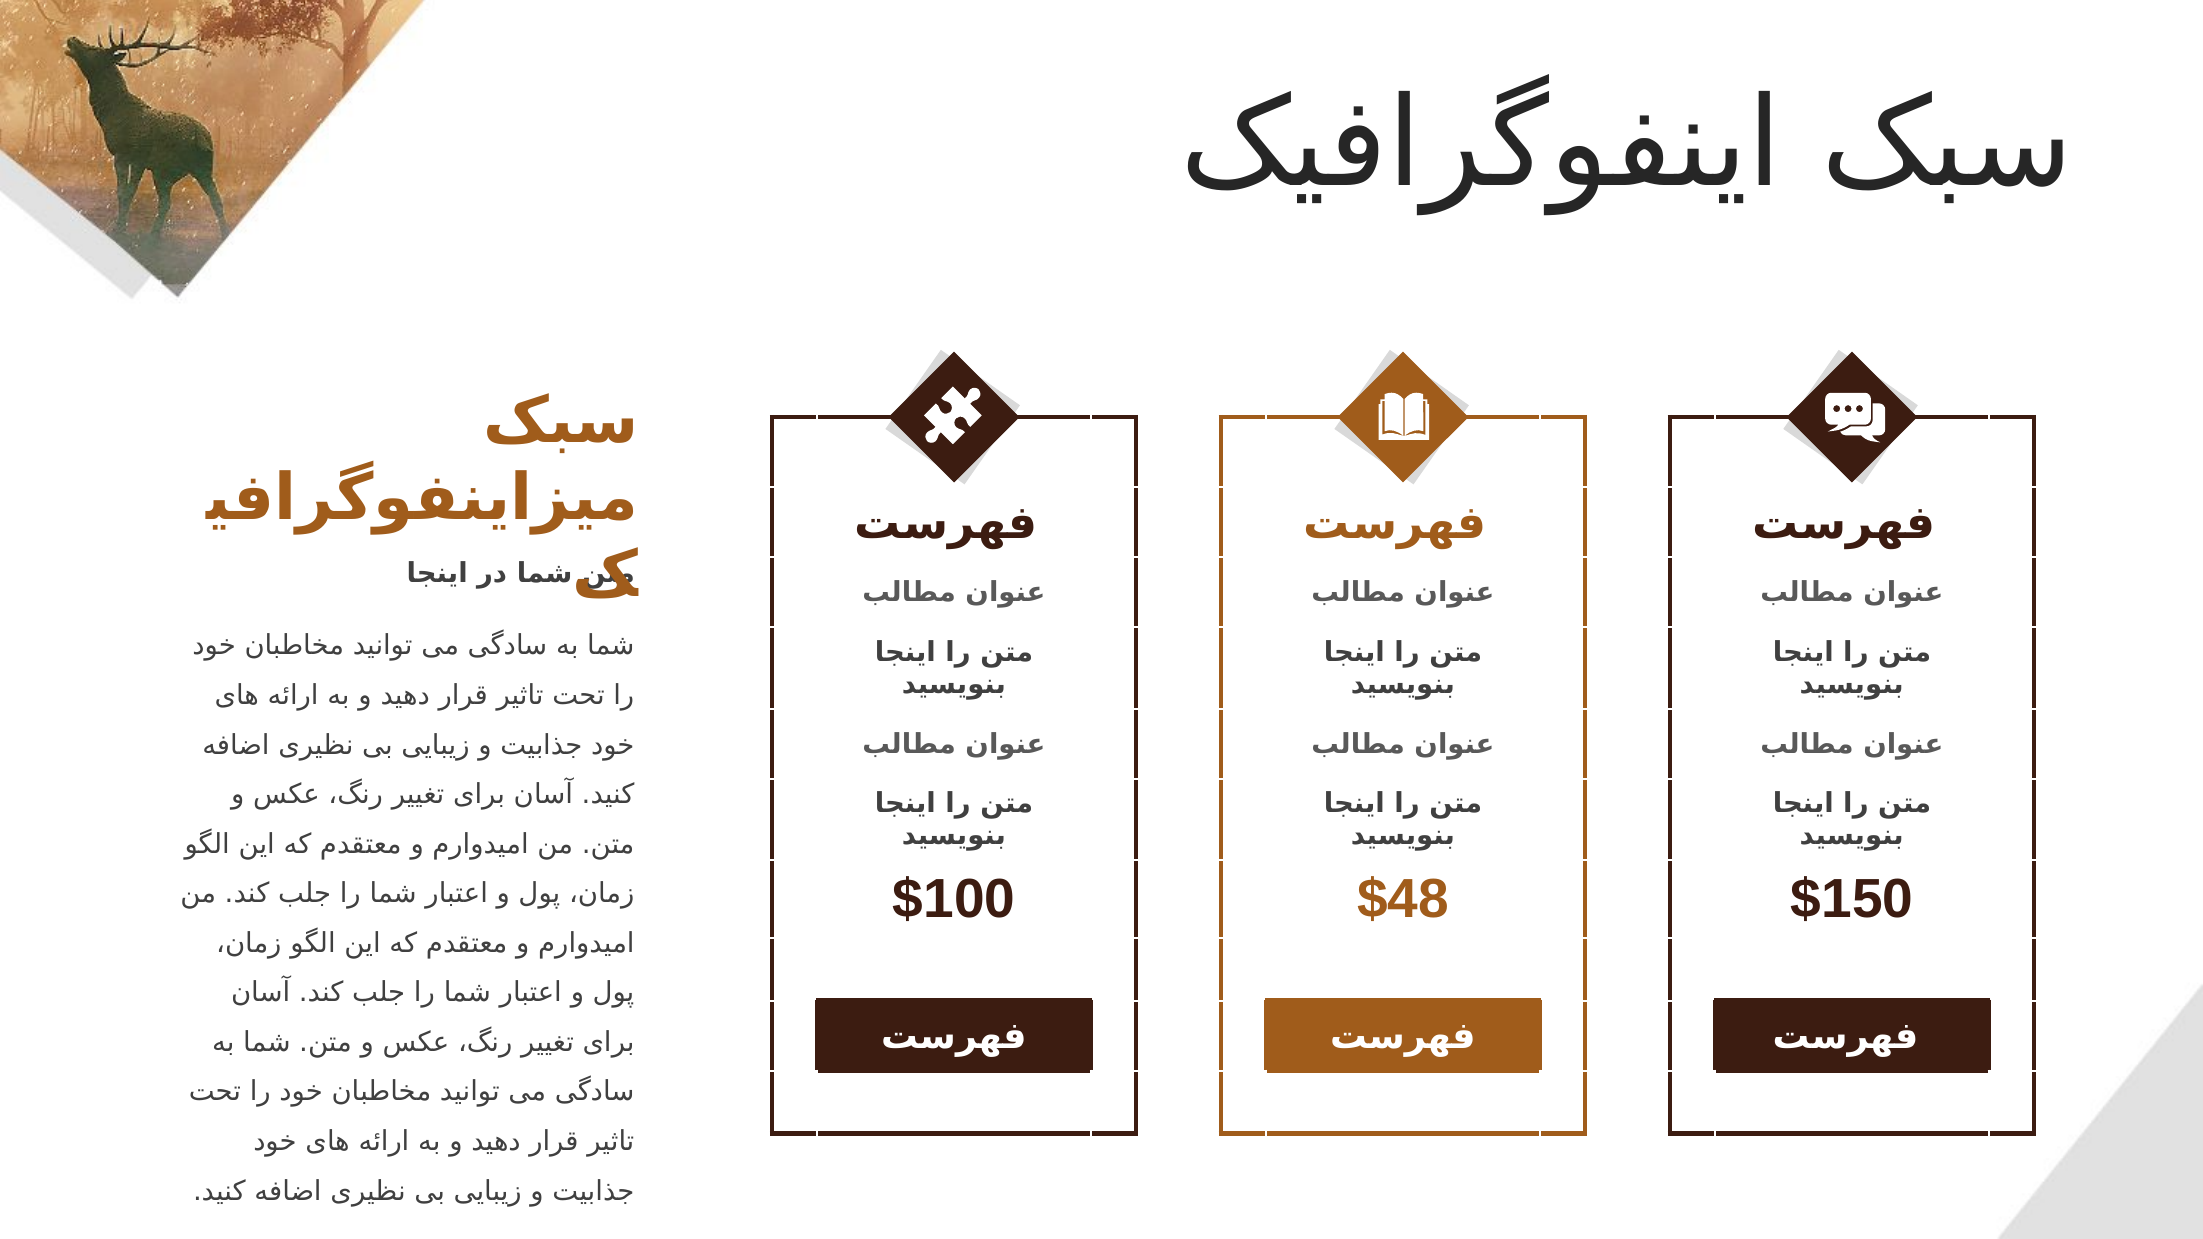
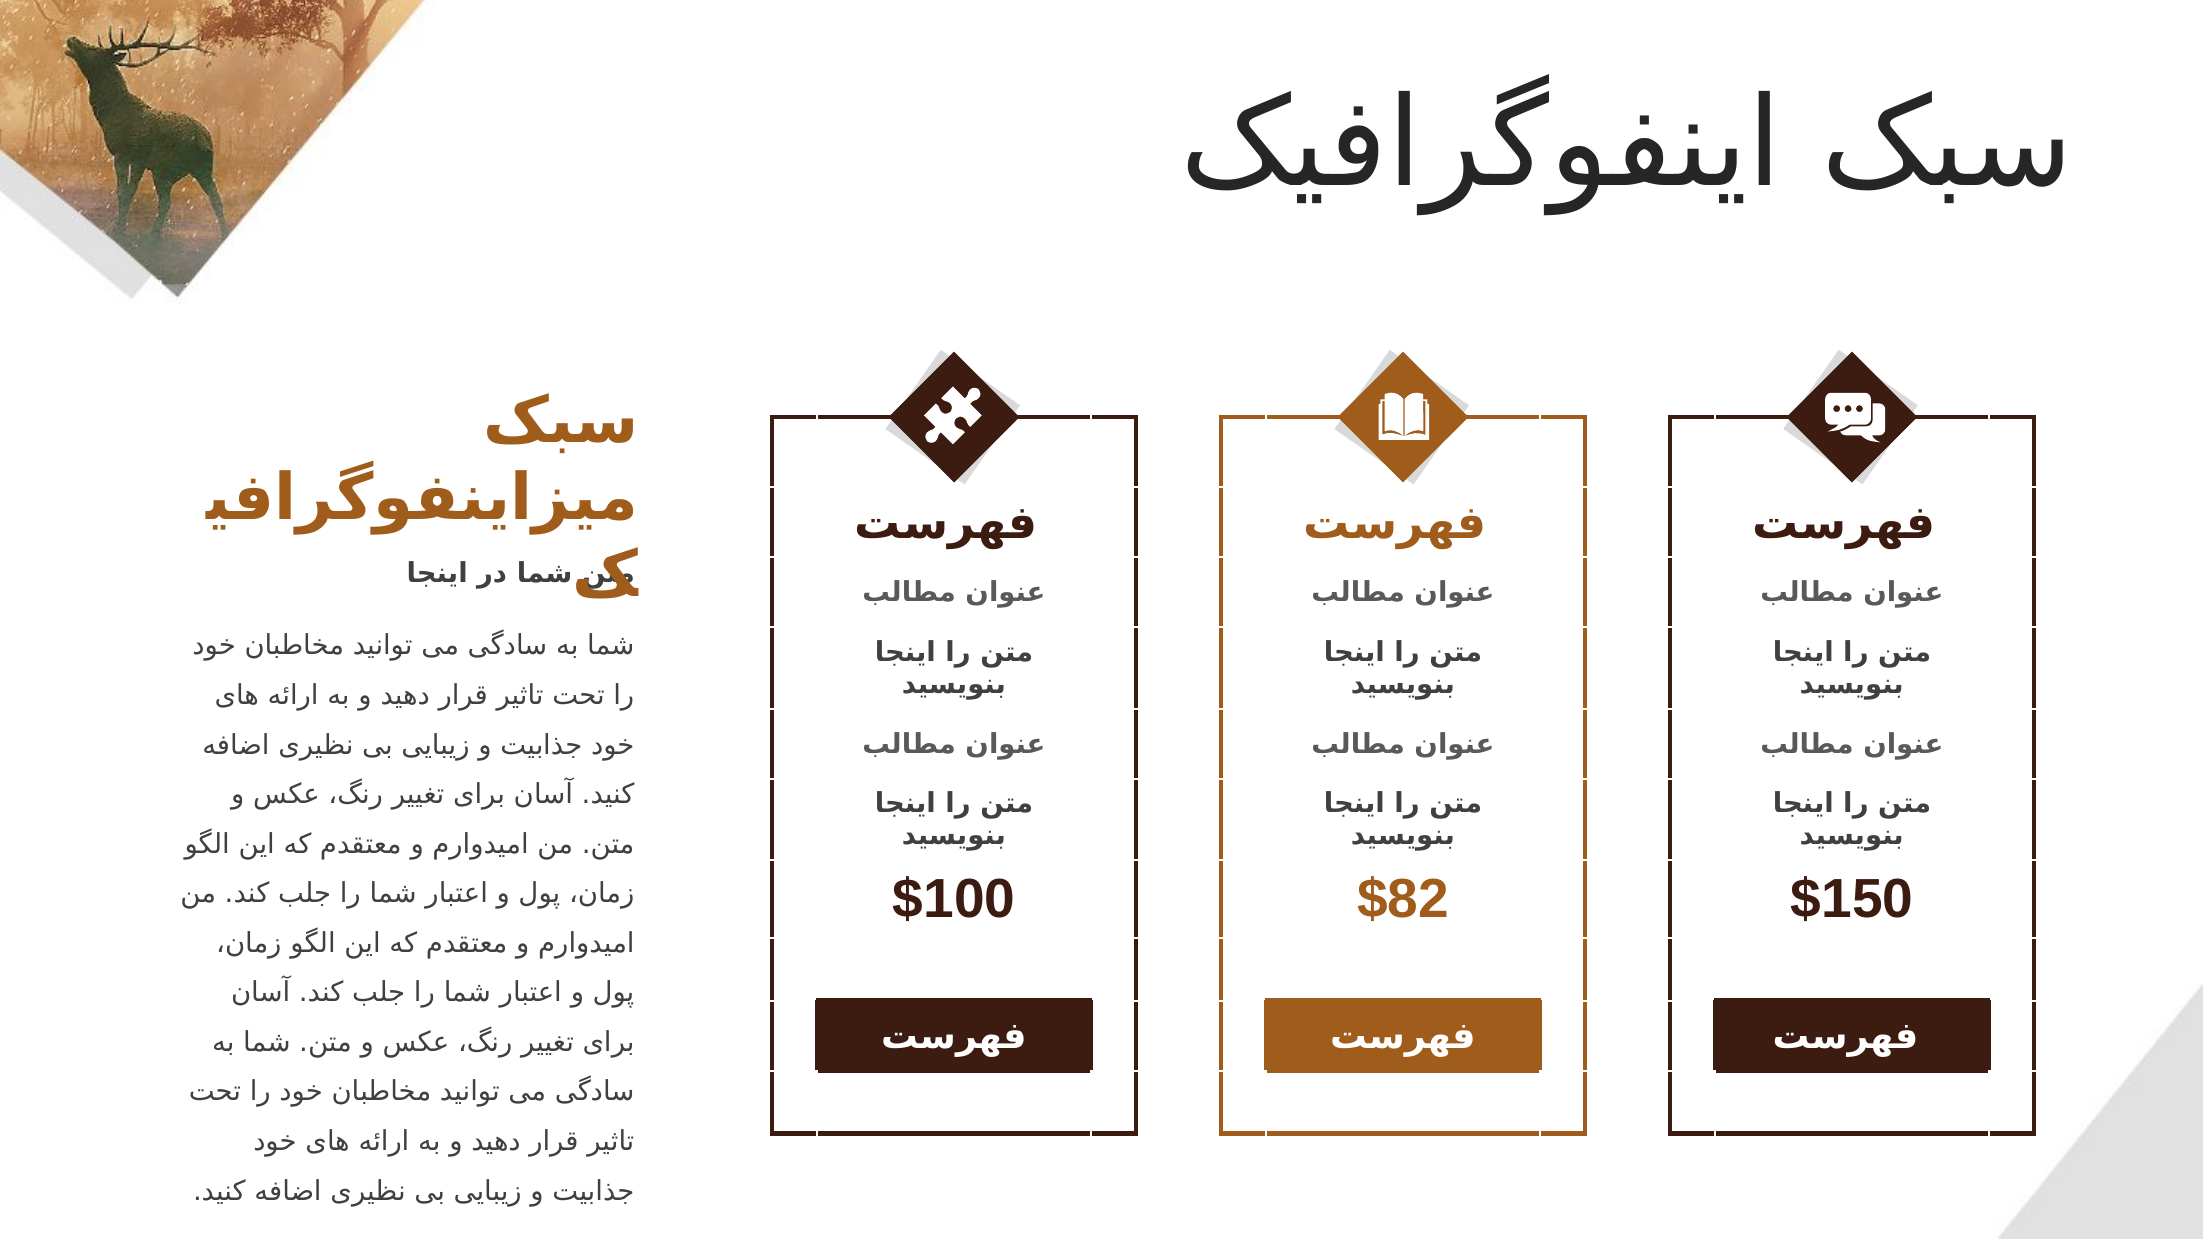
$48: $48 -> $82
